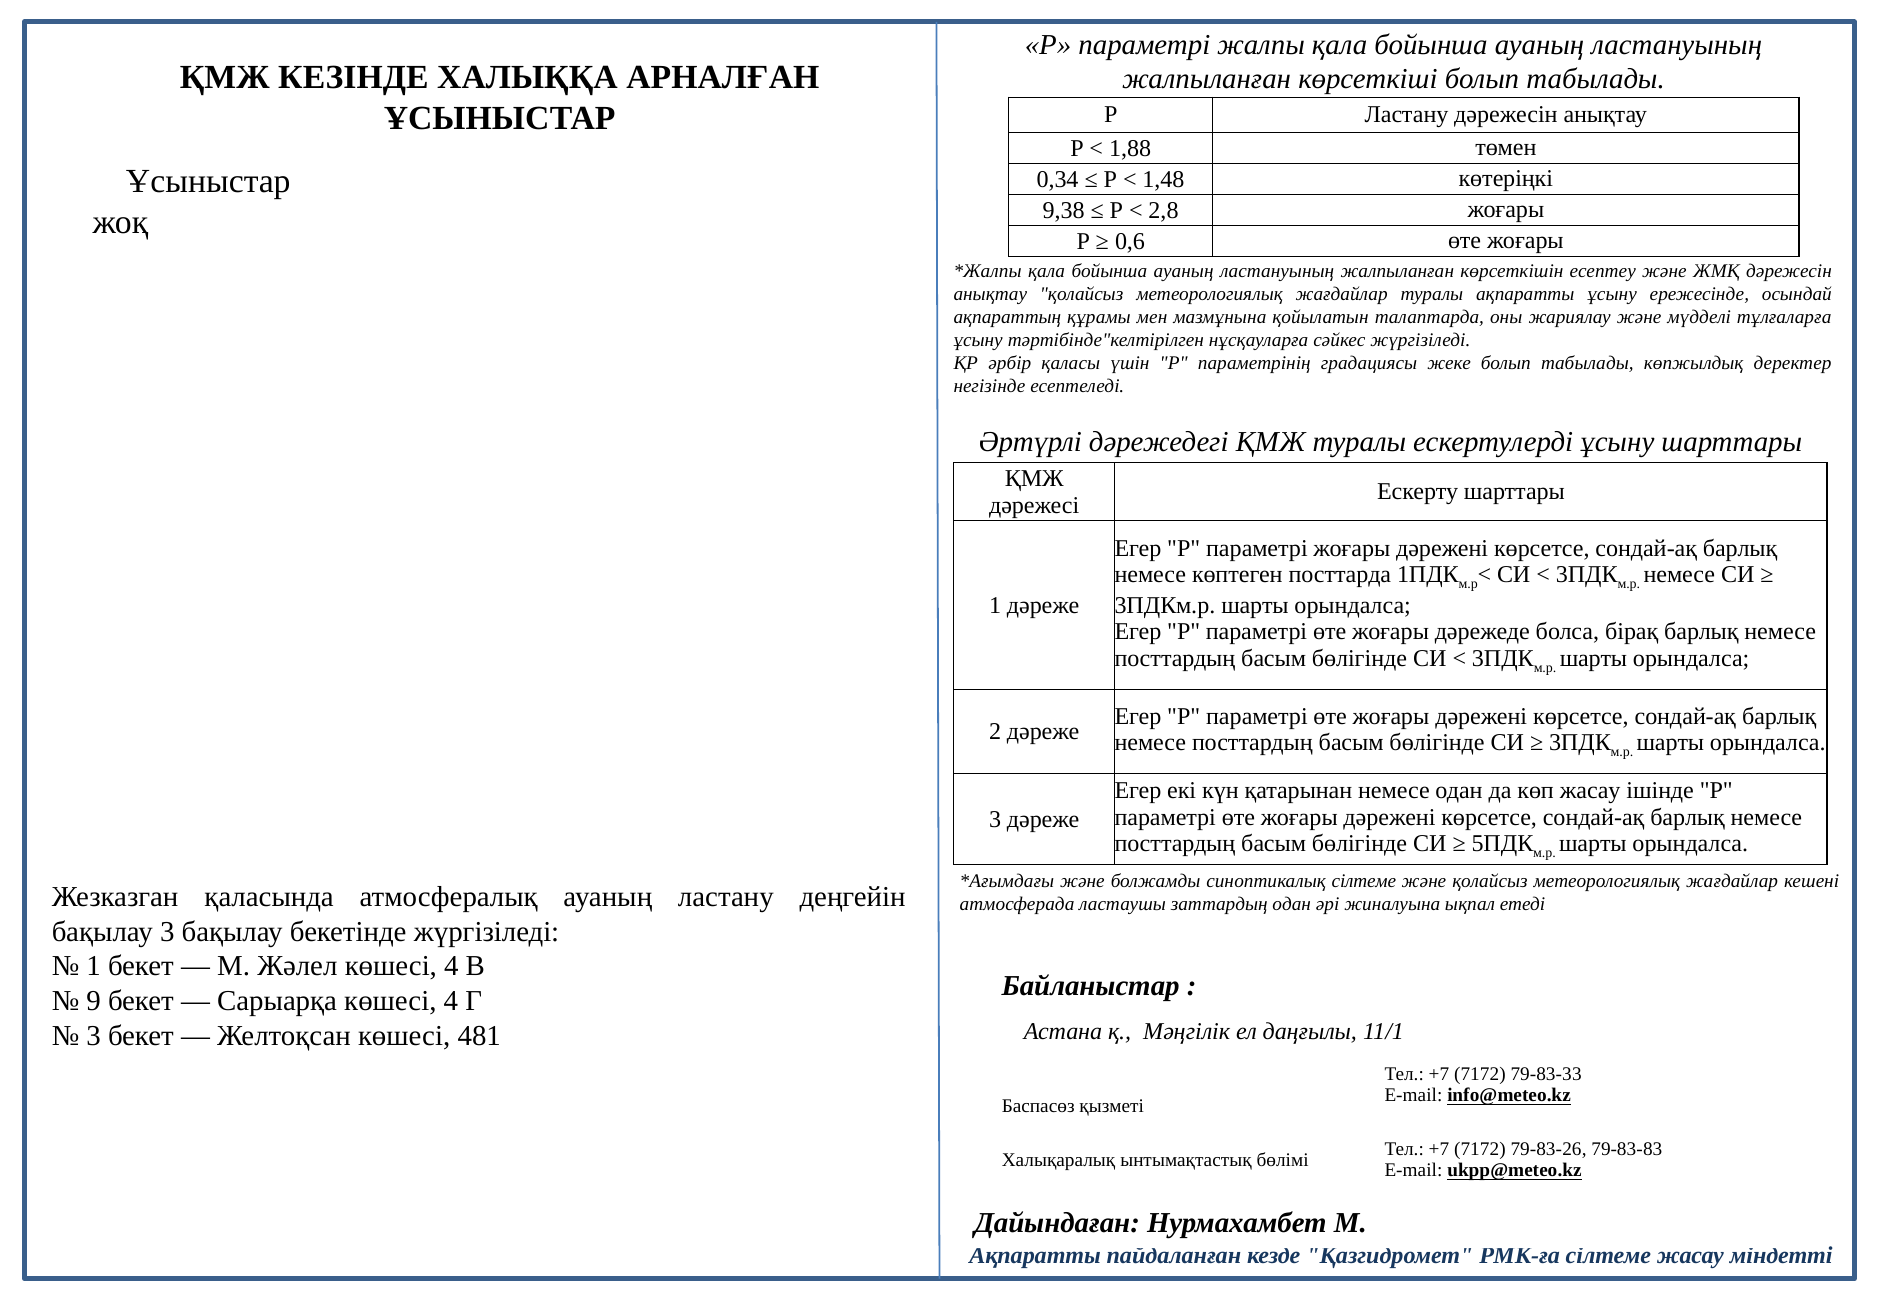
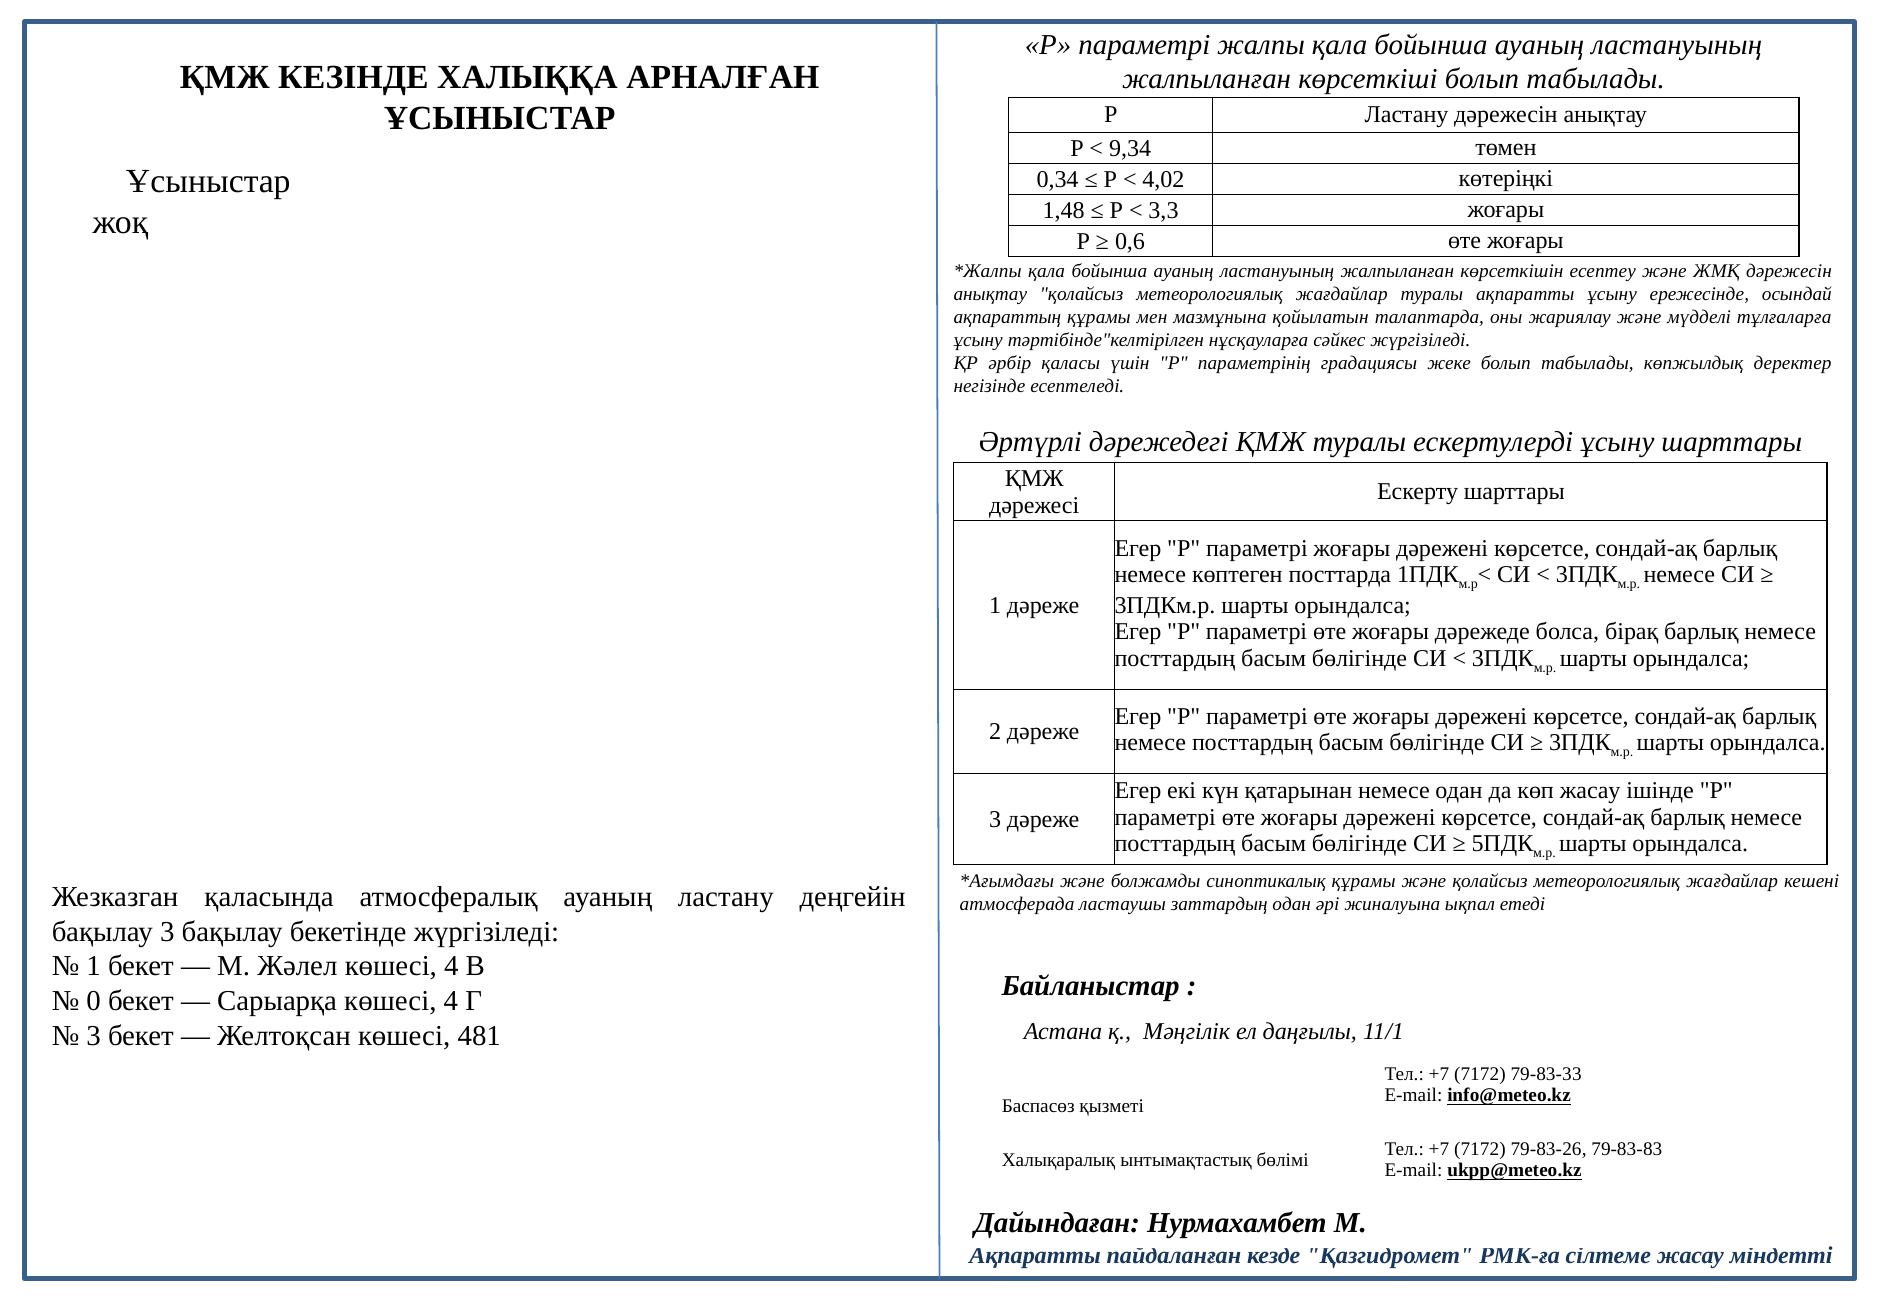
1,88: 1,88 -> 9,34
1,48: 1,48 -> 4,02
9,38: 9,38 -> 1,48
2,8: 2,8 -> 3,3
синоптикалық сілтеме: сілтеме -> құрамы
9: 9 -> 0
